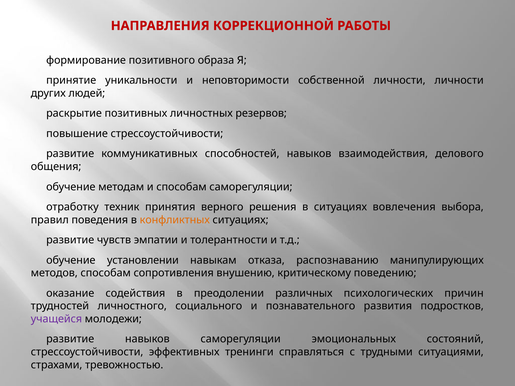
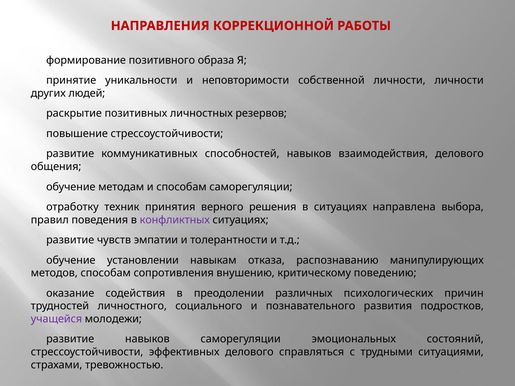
вовлечения: вовлечения -> направлена
конфликтных colour: orange -> purple
эффективных тренинги: тренинги -> делового
